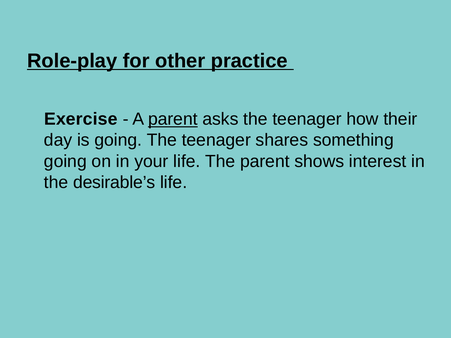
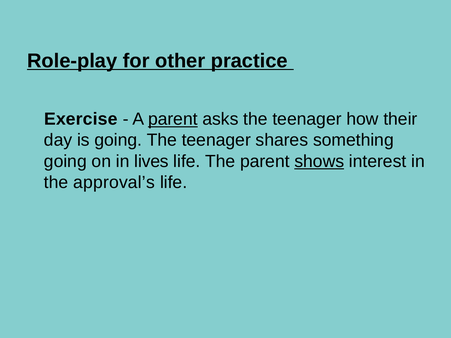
your: your -> lives
shows underline: none -> present
desirable’s: desirable’s -> approval’s
